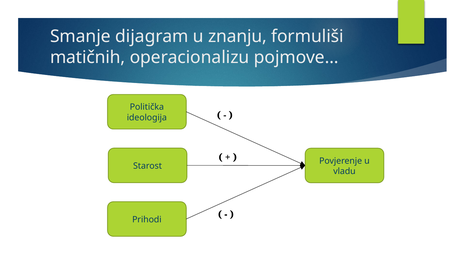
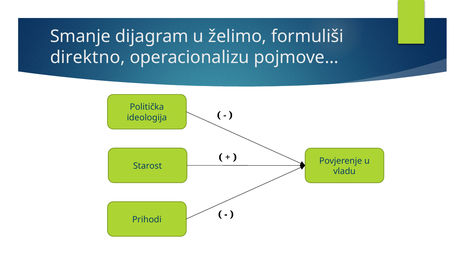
znanju: znanju -> želimo
matičnih: matičnih -> direktno
